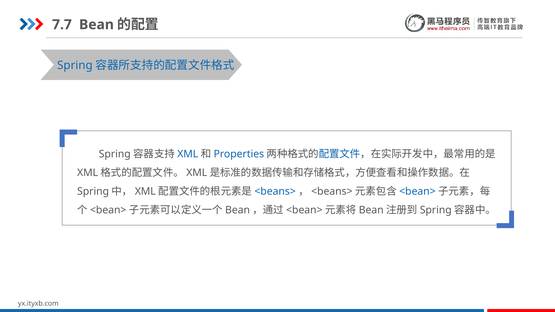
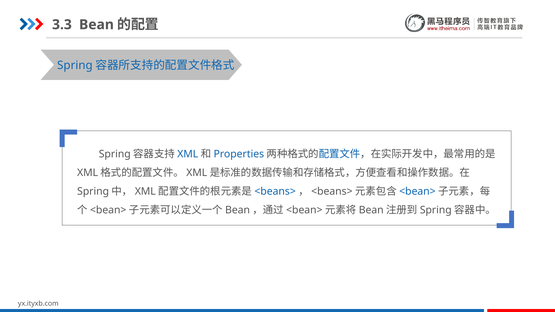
7.7: 7.7 -> 3.3
